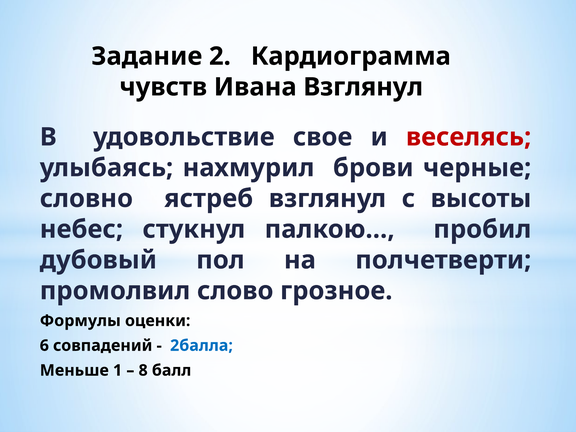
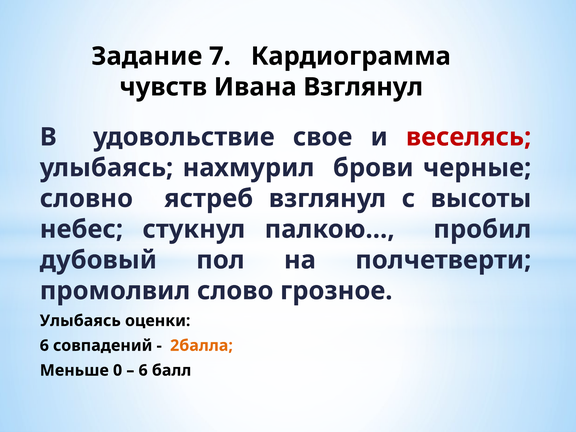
2: 2 -> 7
Формулы at (80, 321): Формулы -> Улыбаясь
2балла colour: blue -> orange
1: 1 -> 0
8 at (143, 370): 8 -> 6
